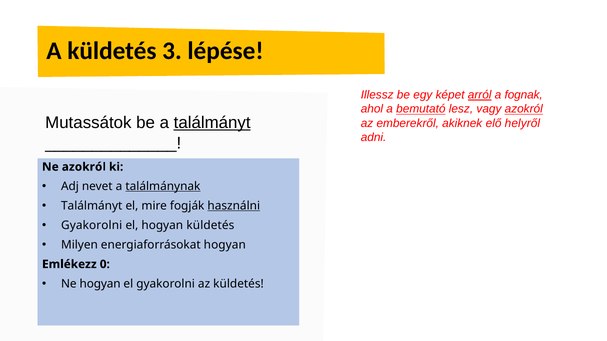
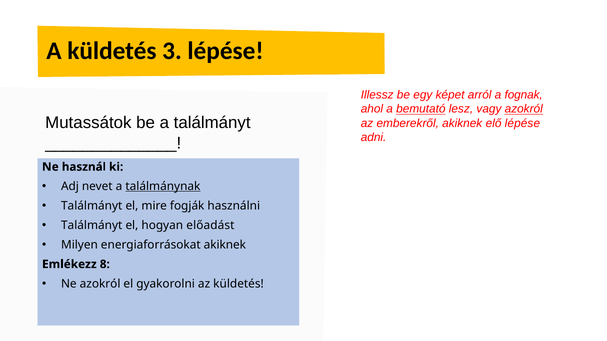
arról underline: present -> none
találmányt at (212, 123) underline: present -> none
elő helyről: helyről -> lépése
Ne azokról: azokról -> használ
használni underline: present -> none
Gyakorolni at (92, 226): Gyakorolni -> Találmányt
hogyan küldetés: küldetés -> előadást
energiaforrásokat hogyan: hogyan -> akiknek
0: 0 -> 8
Ne hogyan: hogyan -> azokról
